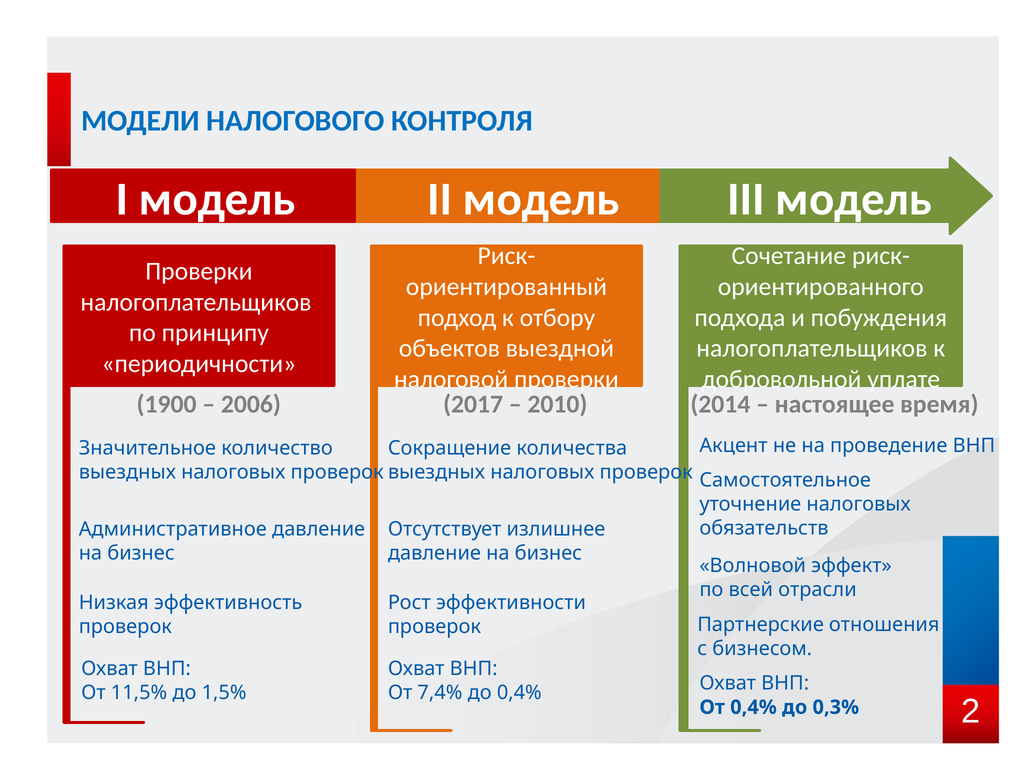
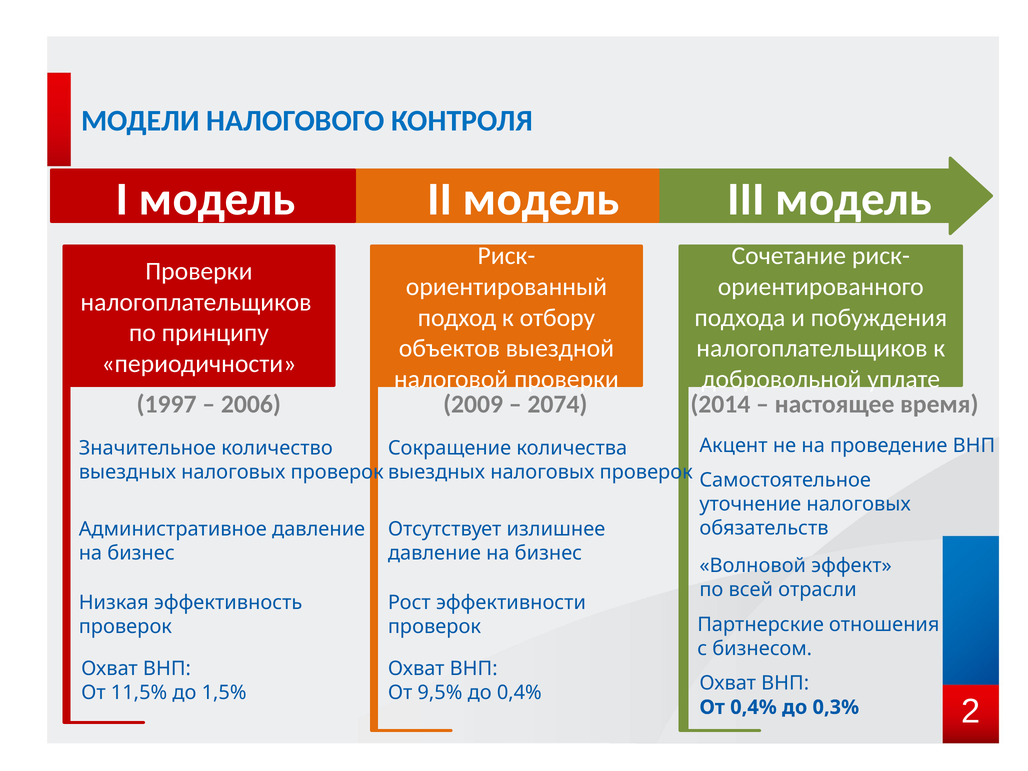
1900: 1900 -> 1997
2017: 2017 -> 2009
2010: 2010 -> 2074
7,4%: 7,4% -> 9,5%
